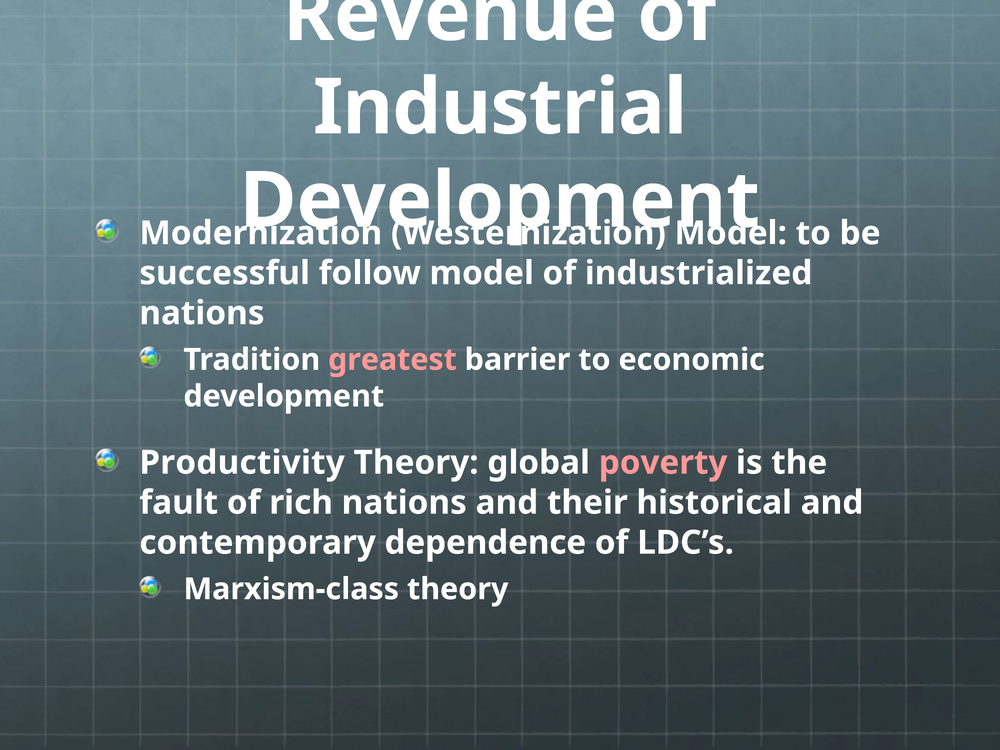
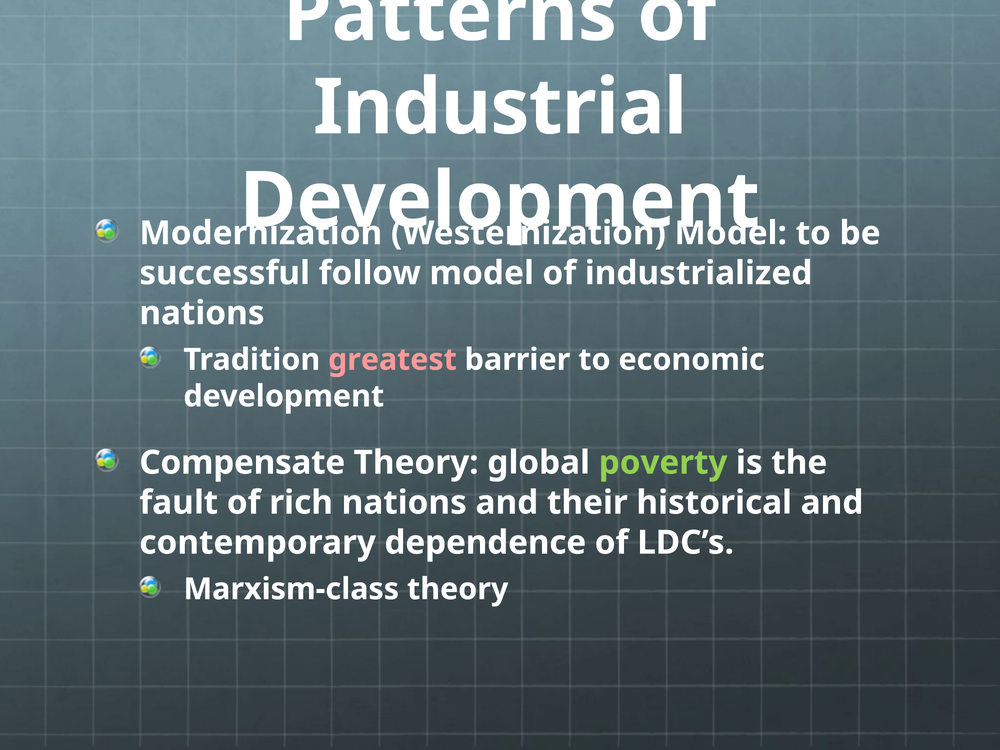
Revenue: Revenue -> Patterns
Productivity: Productivity -> Compensate
poverty colour: pink -> light green
